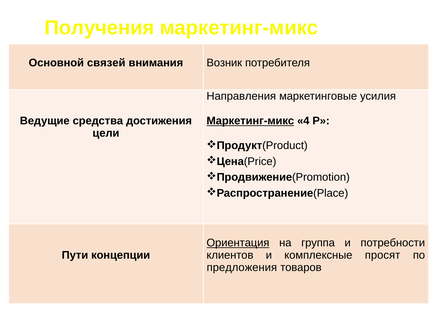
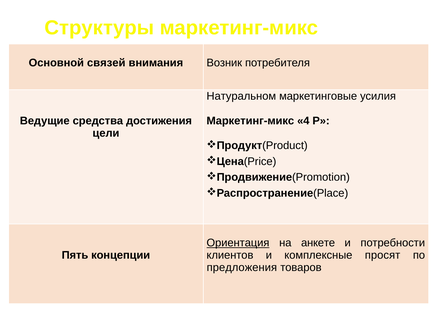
Получения: Получения -> Структуры
Направления: Направления -> Натуральном
Маркетинг-микс at (250, 121) underline: present -> none
группа: группа -> анкете
Пути: Пути -> Пять
